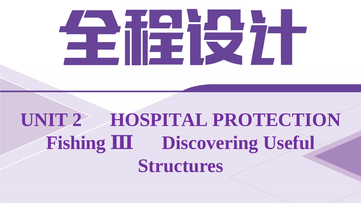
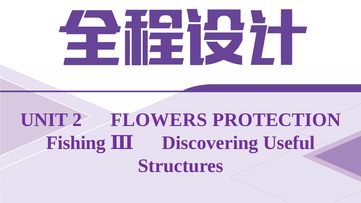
HOSPITAL: HOSPITAL -> FLOWERS
